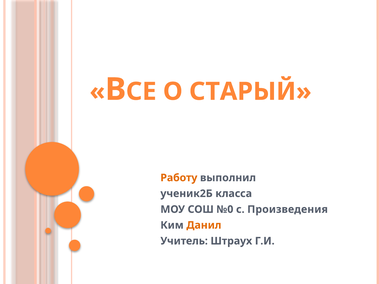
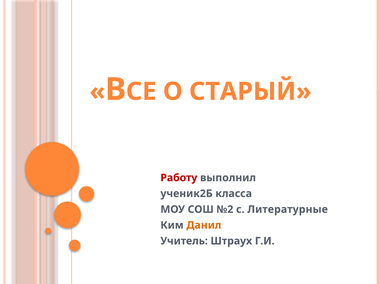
Работу colour: orange -> red
№0: №0 -> №2
Произведения: Произведения -> Литературные
